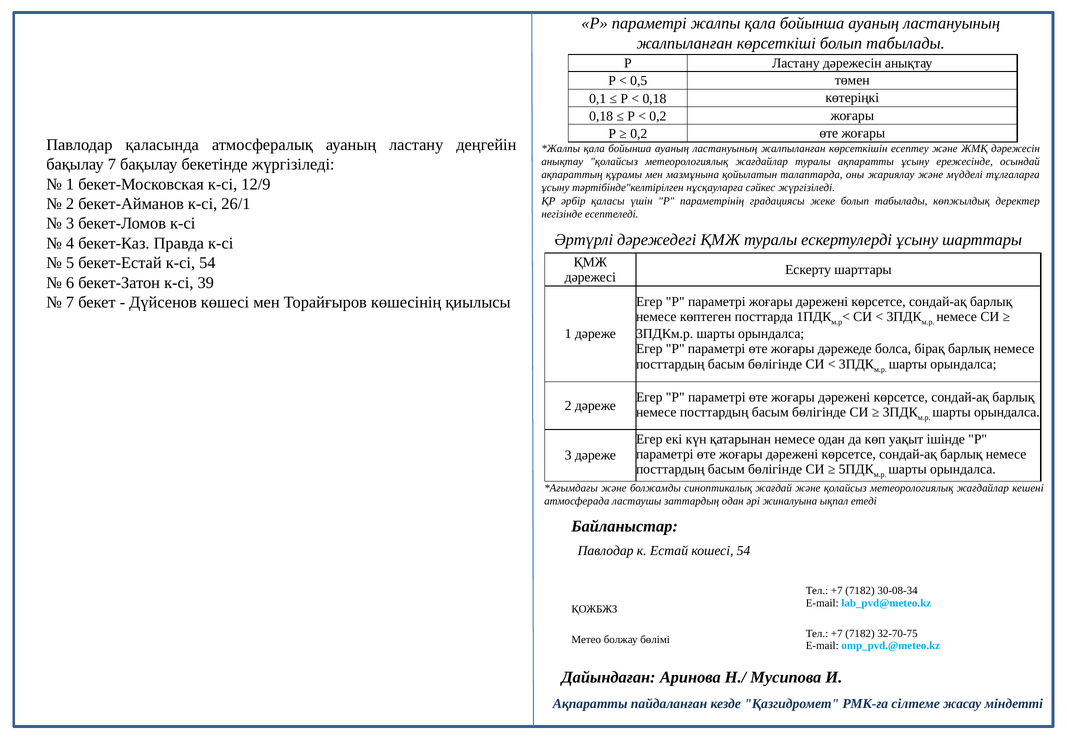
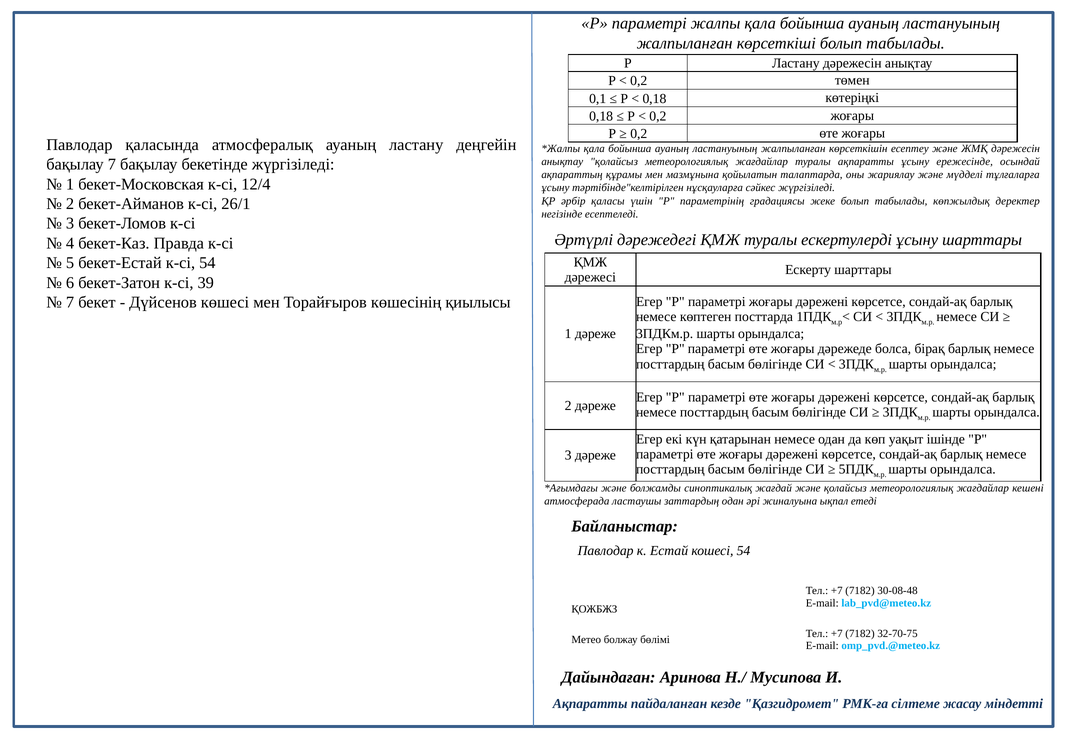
0,5 at (639, 81): 0,5 -> 0,2
12/9: 12/9 -> 12/4
30-08-34: 30-08-34 -> 30-08-48
